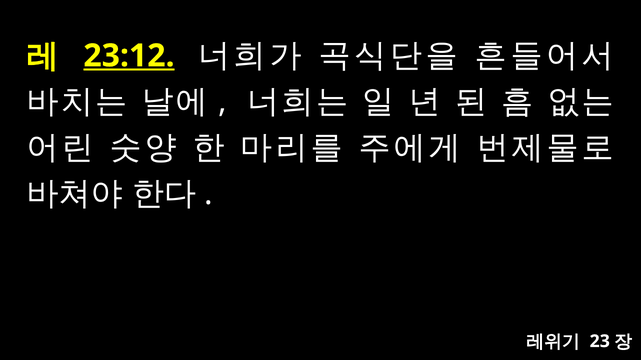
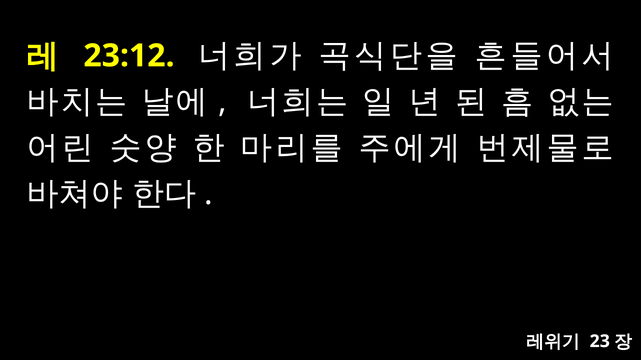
23:12 underline: present -> none
